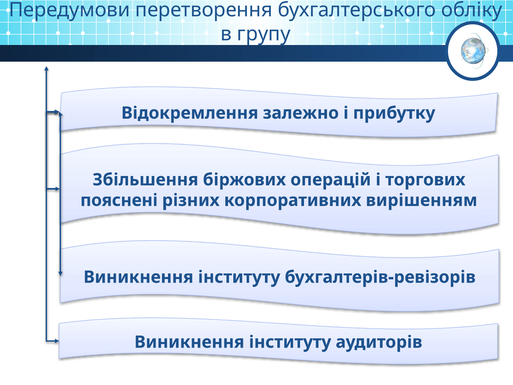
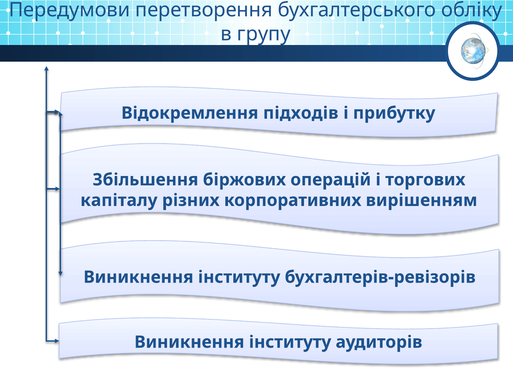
залежно: залежно -> підходів
пояснені: пояснені -> капіталу
